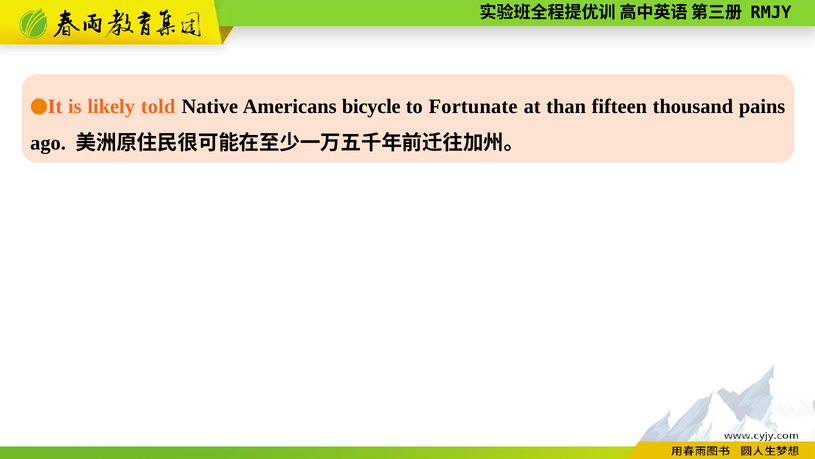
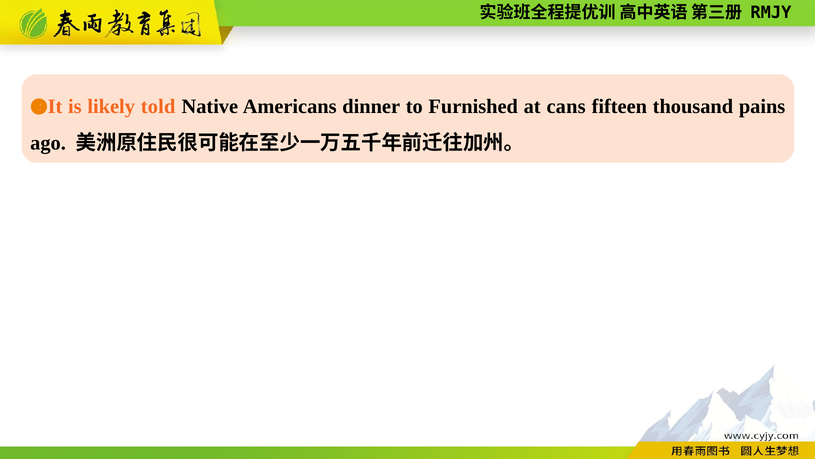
bicycle: bicycle -> dinner
Fortunate: Fortunate -> Furnished
than: than -> cans
